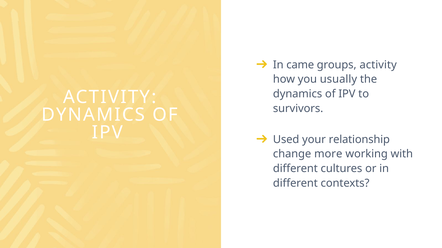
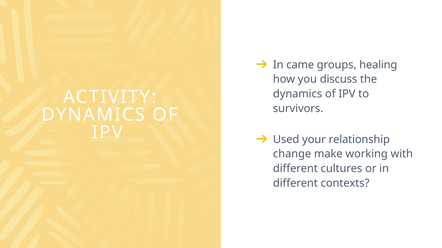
groups activity: activity -> healing
usually: usually -> discuss
more: more -> make
